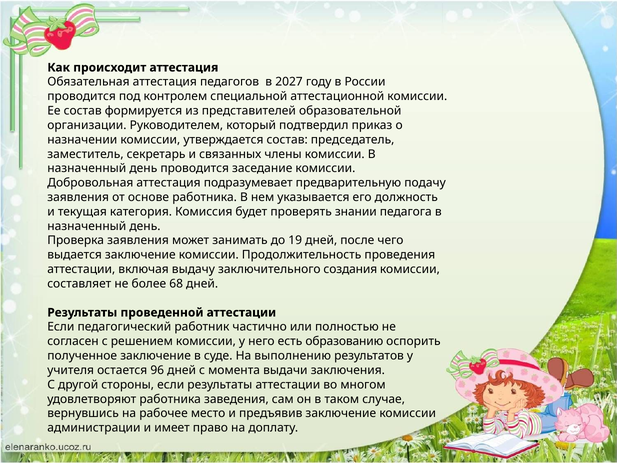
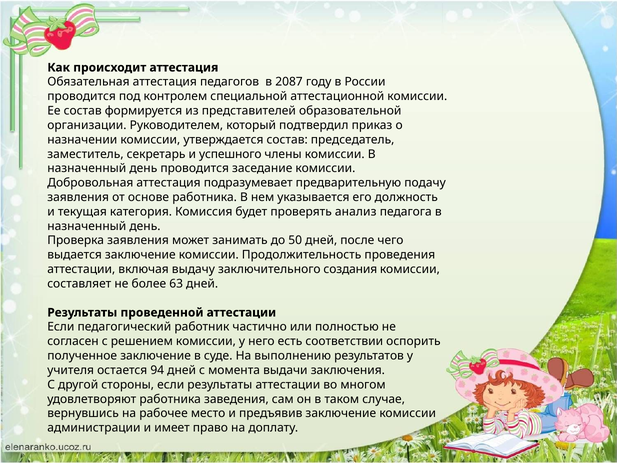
2027: 2027 -> 2087
связанных: связанных -> успешного
знании: знании -> анализ
19: 19 -> 50
68: 68 -> 63
образованию: образованию -> соответствии
96: 96 -> 94
